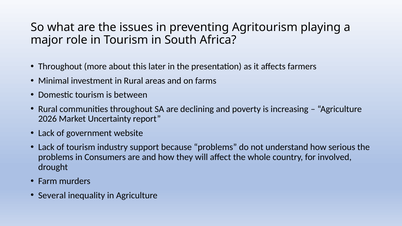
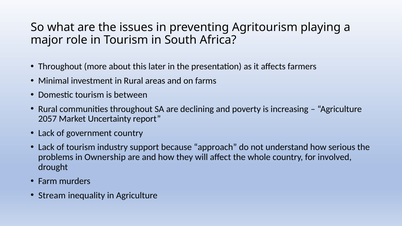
2026: 2026 -> 2057
government website: website -> country
because problems: problems -> approach
Consumers: Consumers -> Ownership
Several: Several -> Stream
